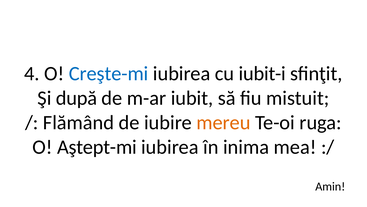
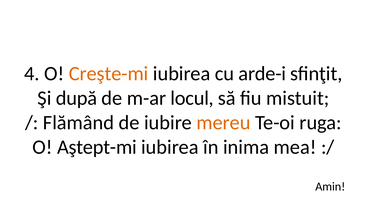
Creşte-mi colour: blue -> orange
iubit-i: iubit-i -> arde-i
iubit: iubit -> locul
